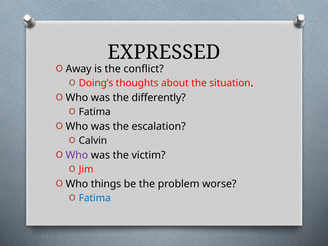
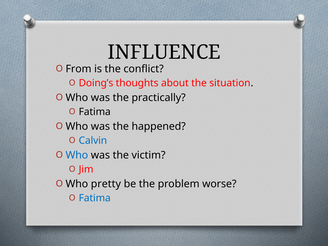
EXPRESSED: EXPRESSED -> INFLUENCE
Away: Away -> From
differently: differently -> practically
escalation: escalation -> happened
Calvin colour: black -> blue
Who at (77, 155) colour: purple -> blue
things: things -> pretty
